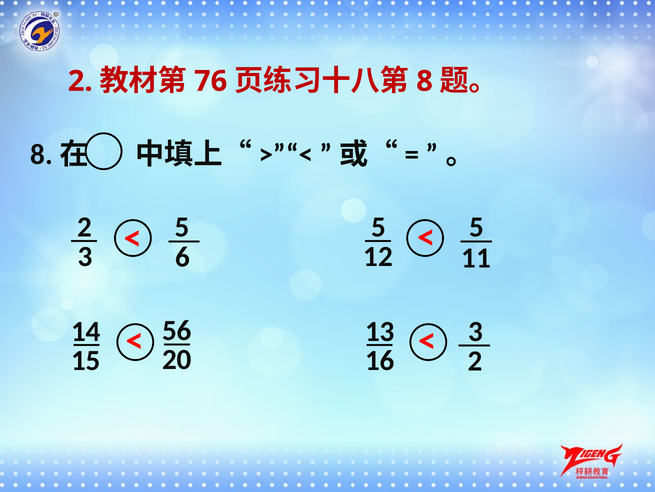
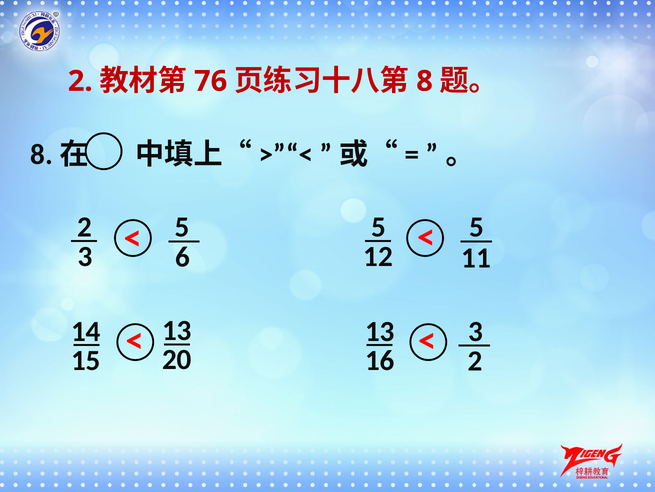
56 at (177, 330): 56 -> 13
